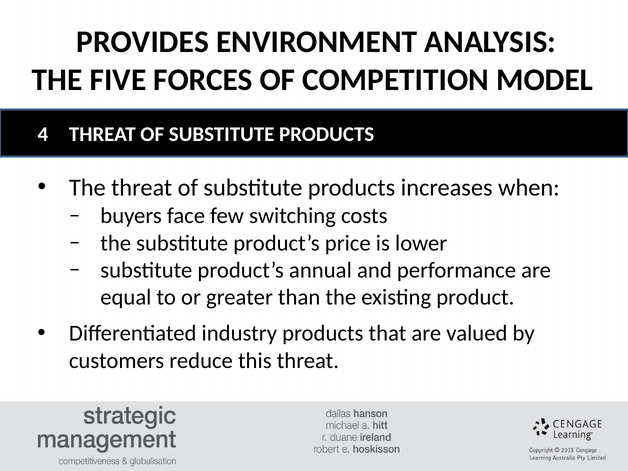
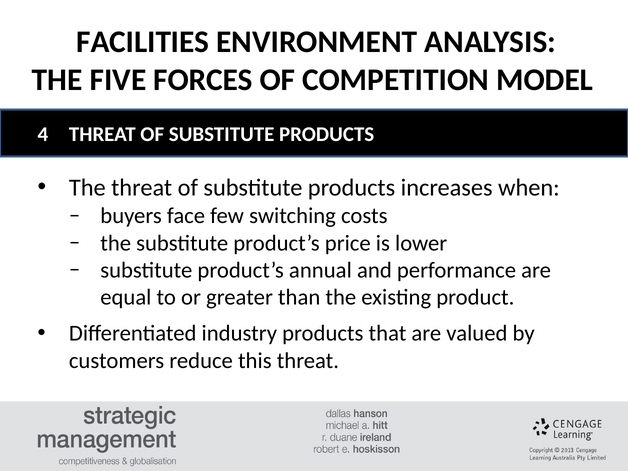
PROVIDES: PROVIDES -> FACILITIES
